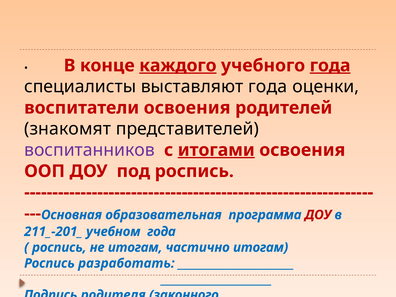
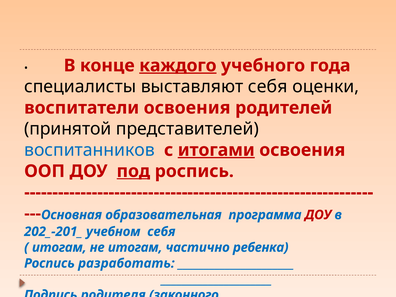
года at (330, 66) underline: present -> none
выставляют года: года -> себя
знакомят: знакомят -> принятой
воспитанников colour: purple -> blue
под underline: none -> present
211_-201_: 211_-201_ -> 202_-201_
учебном года: года -> себя
роспись at (59, 247): роспись -> итогам
частично итогам: итогам -> ребенка
